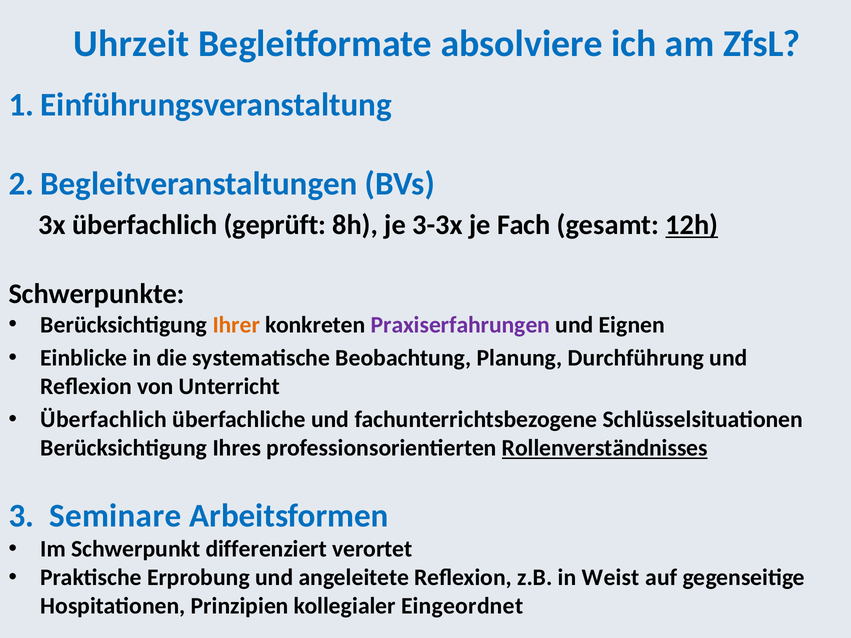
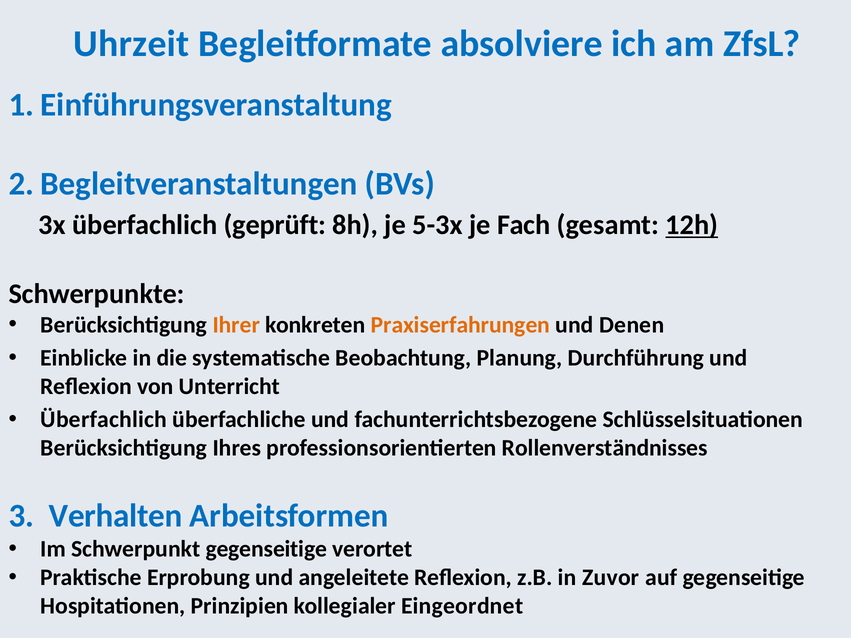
3-3x: 3-3x -> 5-3x
Praxiserfahrungen colour: purple -> orange
Eignen: Eignen -> Denen
Rollenverständnisses underline: present -> none
Seminare: Seminare -> Verhalten
Schwerpunkt differenziert: differenziert -> gegenseitige
Weist: Weist -> Zuvor
